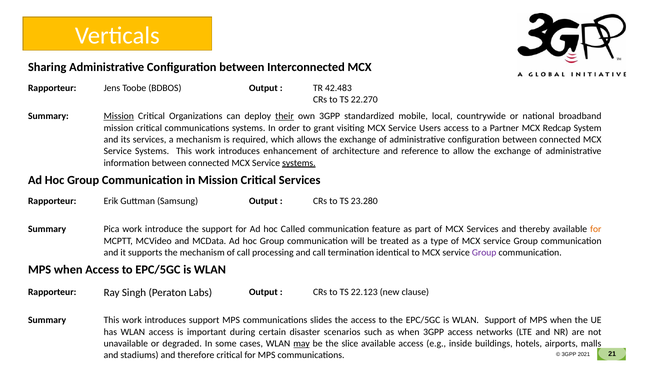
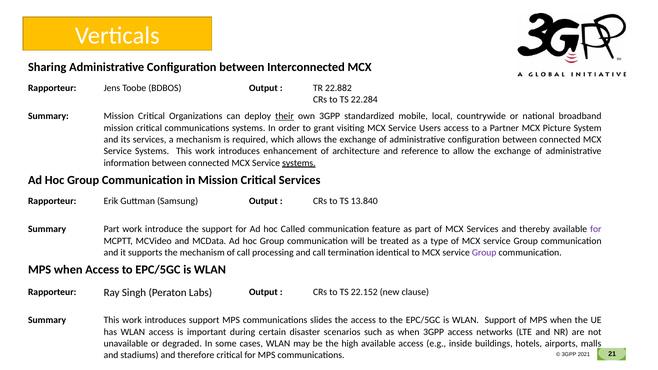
42.483: 42.483 -> 22.882
22.270: 22.270 -> 22.284
Mission at (119, 116) underline: present -> none
Redcap: Redcap -> Picture
23.280: 23.280 -> 13.840
Summary Pica: Pica -> Part
for at (596, 229) colour: orange -> purple
22.123: 22.123 -> 22.152
may underline: present -> none
slice: slice -> high
